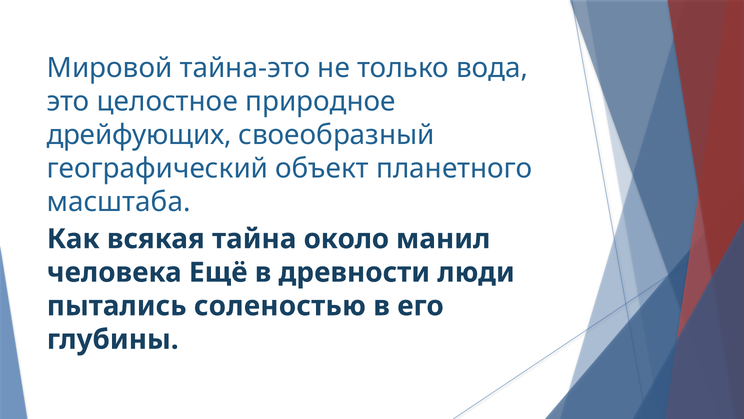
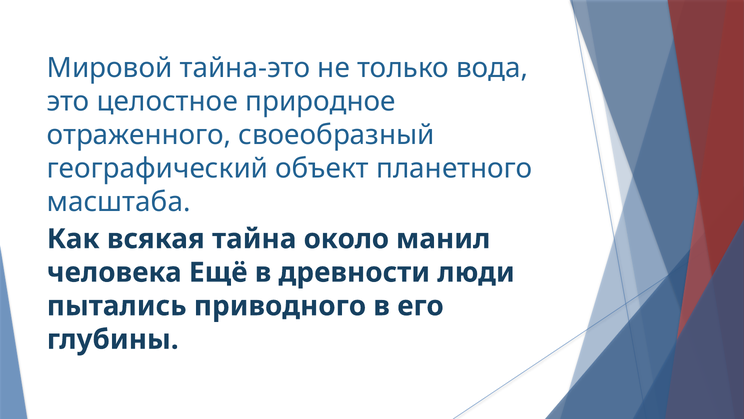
дрейфующих: дрейфующих -> отраженного
соленостью: соленостью -> приводного
